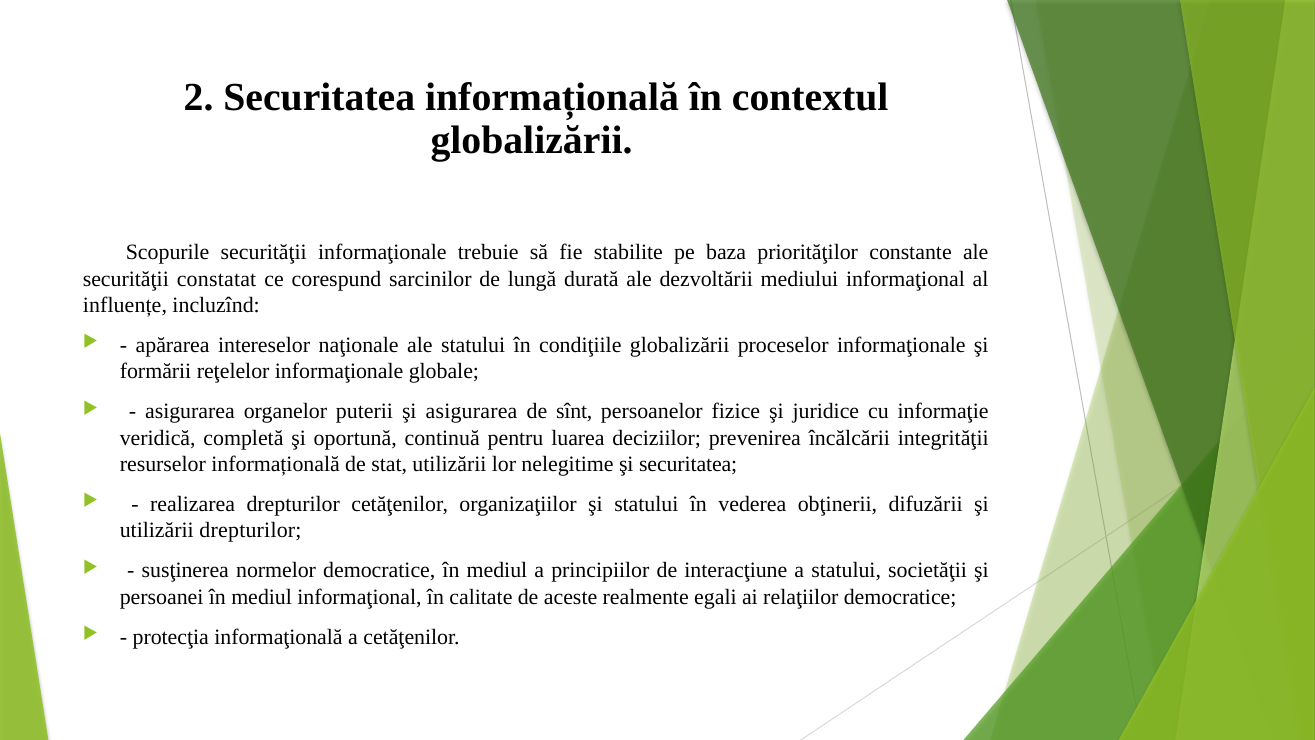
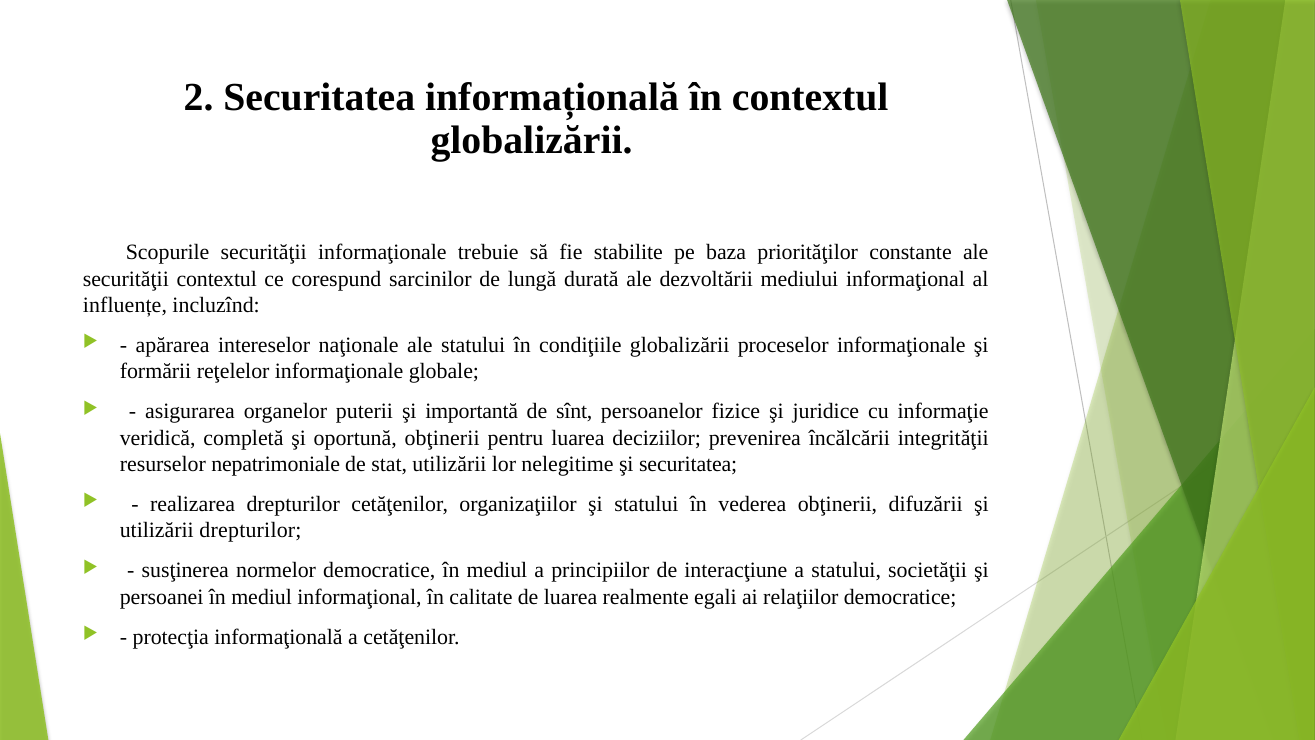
securităţii constatat: constatat -> contextul
şi asigurarea: asigurarea -> importantă
oportună continuă: continuă -> obţinerii
resurselor informațională: informațională -> nepatrimoniale
de aceste: aceste -> luarea
